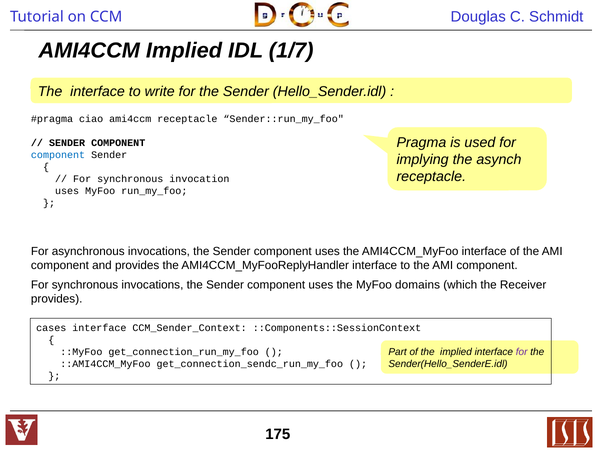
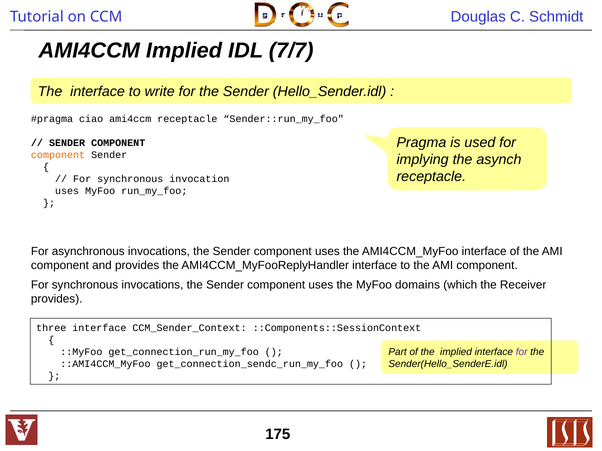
1/7: 1/7 -> 7/7
component at (58, 155) colour: blue -> orange
cases: cases -> three
